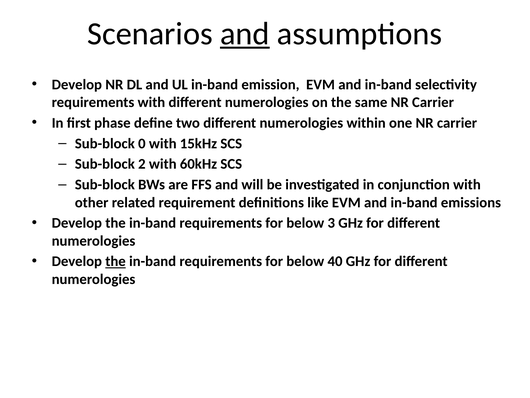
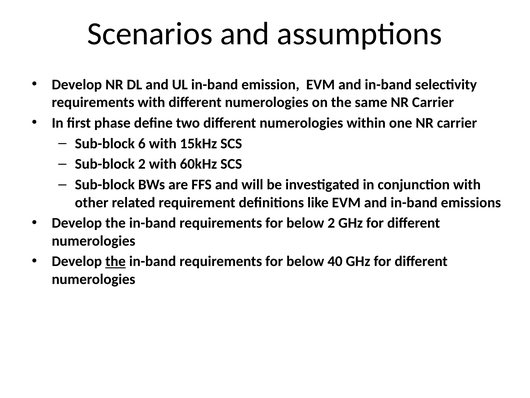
and at (245, 34) underline: present -> none
0: 0 -> 6
below 3: 3 -> 2
